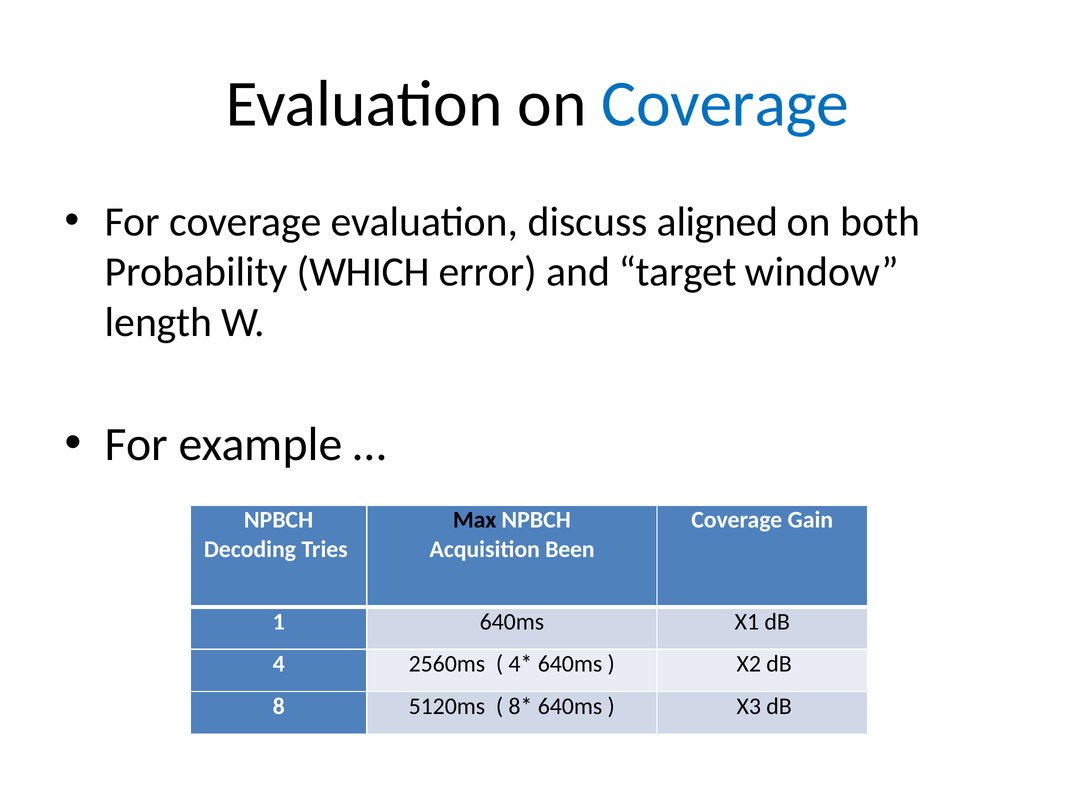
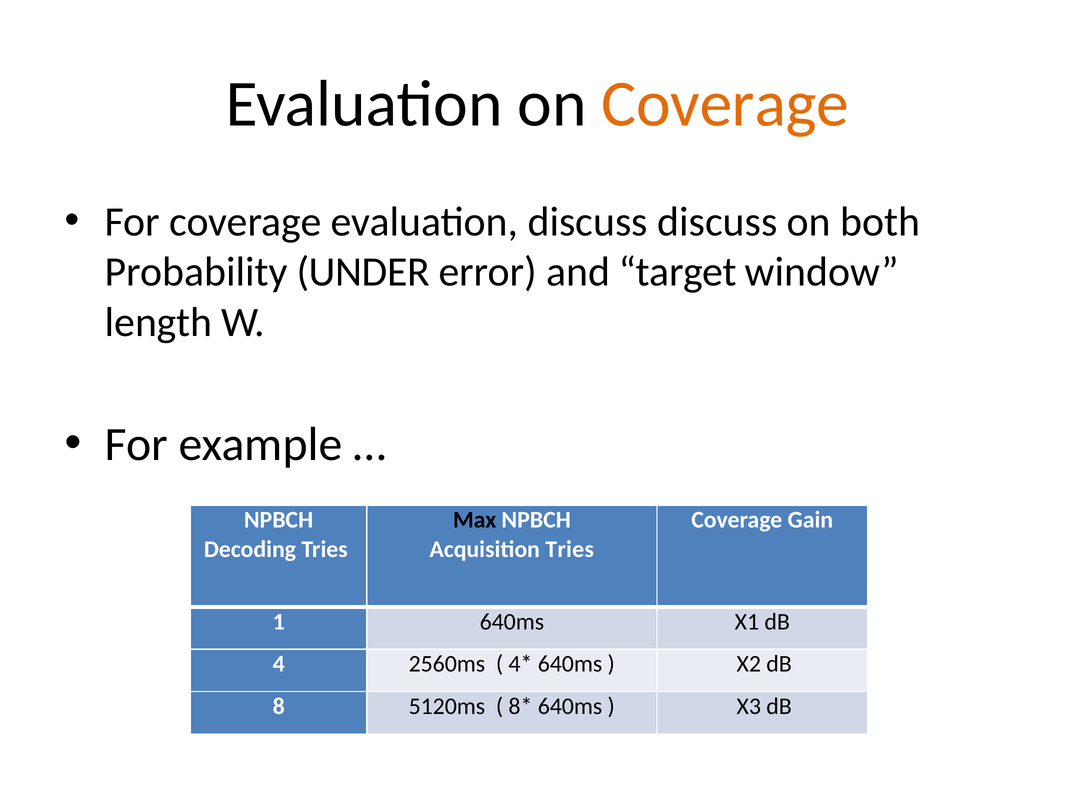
Coverage at (725, 104) colour: blue -> orange
discuss aligned: aligned -> discuss
WHICH: WHICH -> UNDER
Acquisition Been: Been -> Tries
